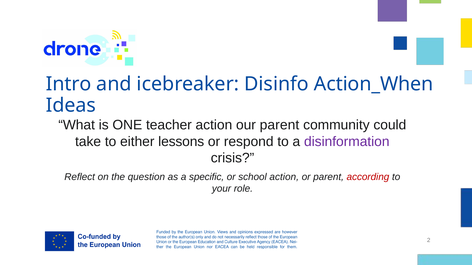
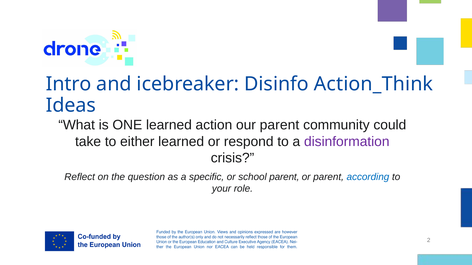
Action_When: Action_When -> Action_Think
ONE teacher: teacher -> learned
either lessons: lessons -> learned
school action: action -> parent
according colour: red -> blue
